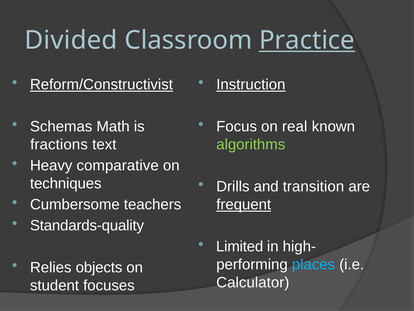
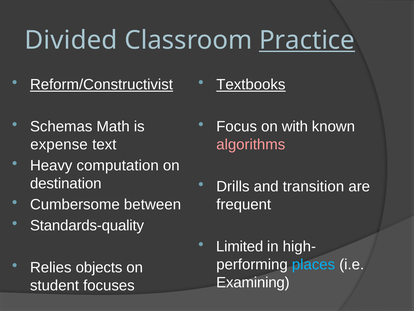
Instruction: Instruction -> Textbooks
real: real -> with
fractions: fractions -> expense
algorithms colour: light green -> pink
comparative: comparative -> computation
techniques: techniques -> destination
frequent underline: present -> none
teachers: teachers -> between
Calculator: Calculator -> Examining
